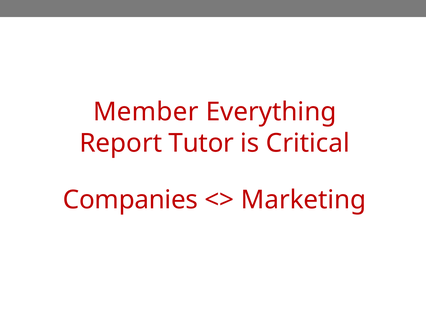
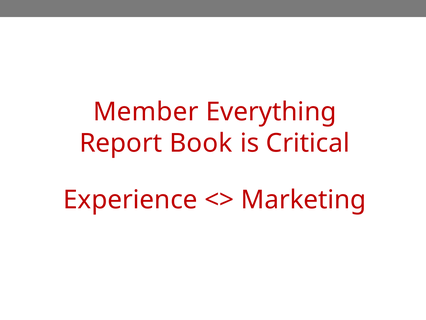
Tutor: Tutor -> Book
Companies: Companies -> Experience
